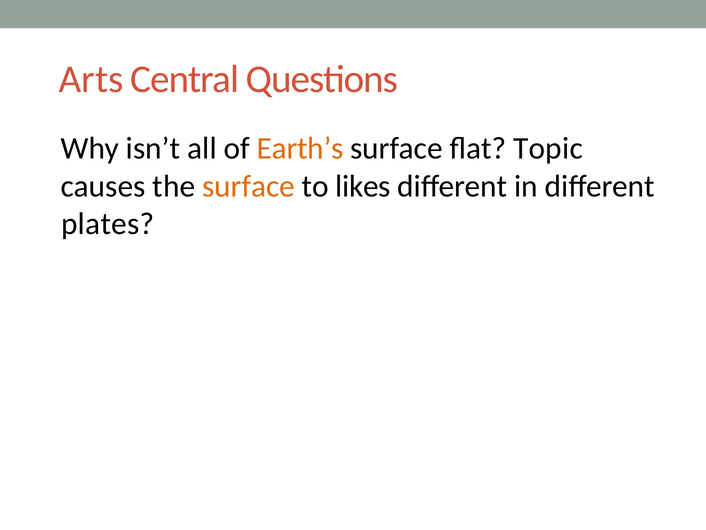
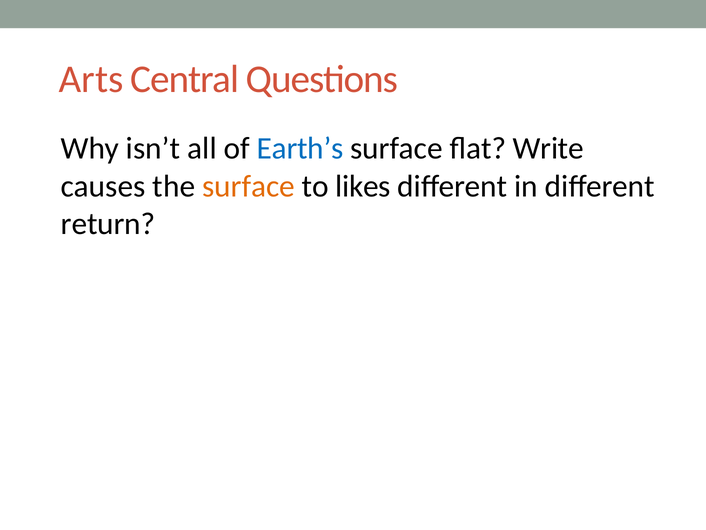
Earth’s colour: orange -> blue
Topic: Topic -> Write
plates: plates -> return
